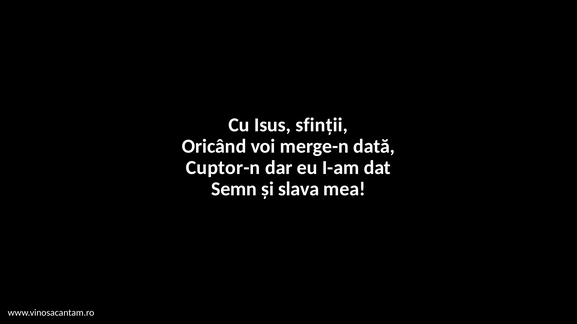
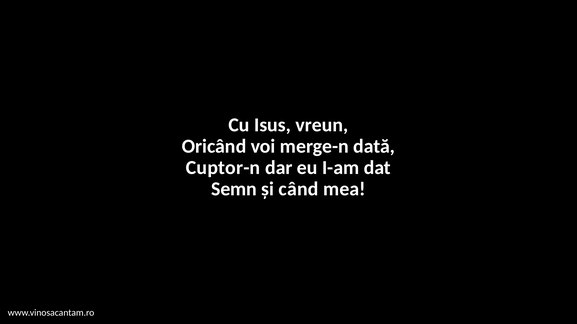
sfinții: sfinții -> vreun
slava: slava -> când
